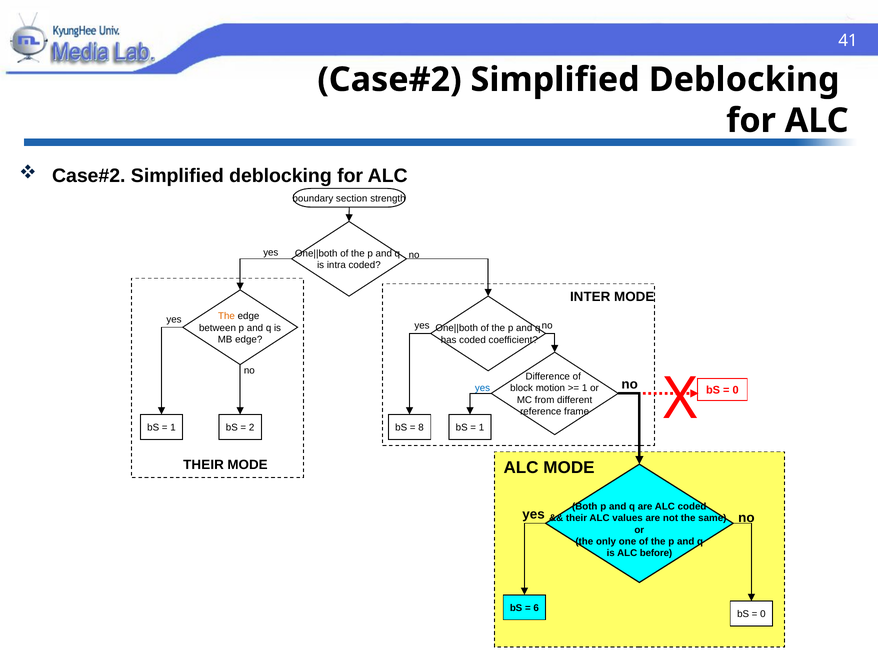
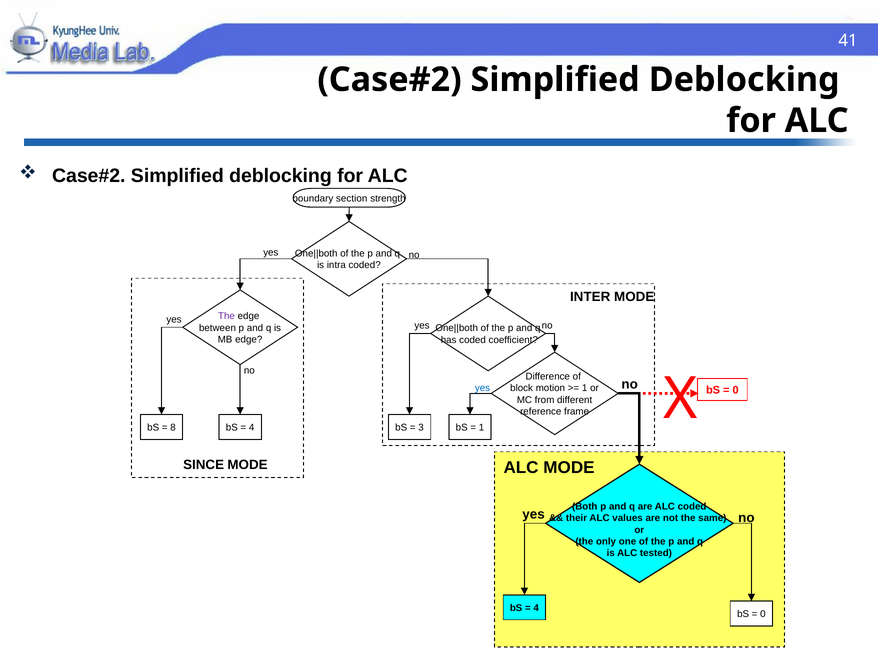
The at (227, 316) colour: orange -> purple
1 at (173, 428): 1 -> 8
2 at (252, 428): 2 -> 4
8: 8 -> 3
THEIR at (204, 465): THEIR -> SINCE
before: before -> tested
6 at (536, 608): 6 -> 4
